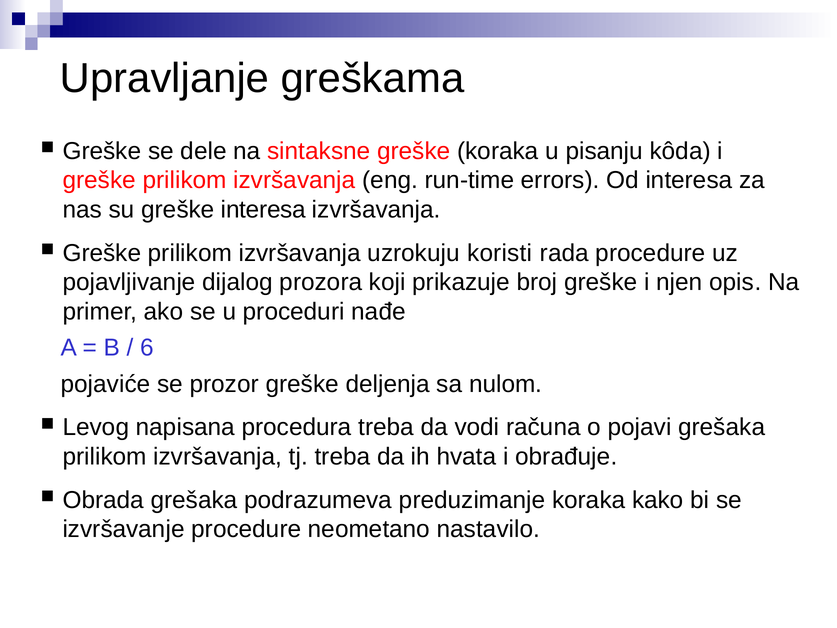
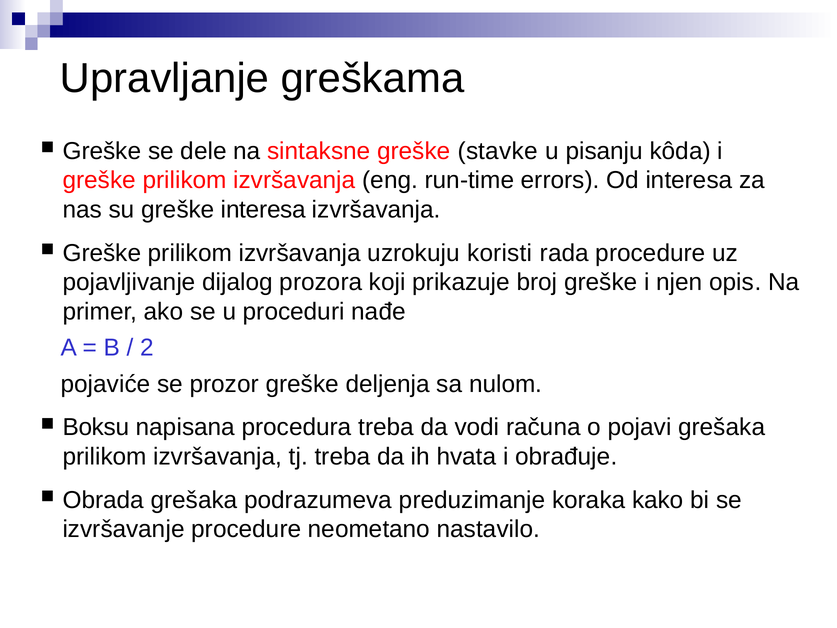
greške koraka: koraka -> stavke
6: 6 -> 2
Levog: Levog -> Boksu
